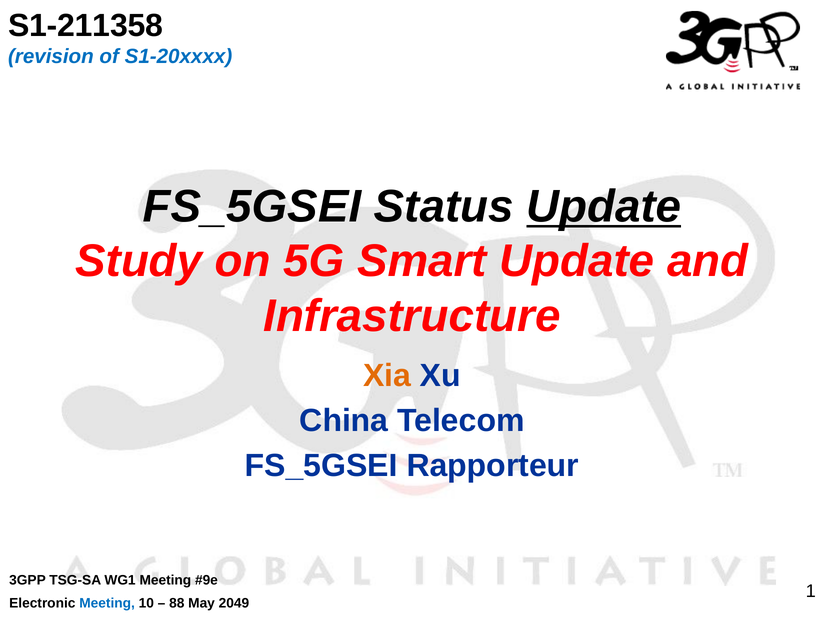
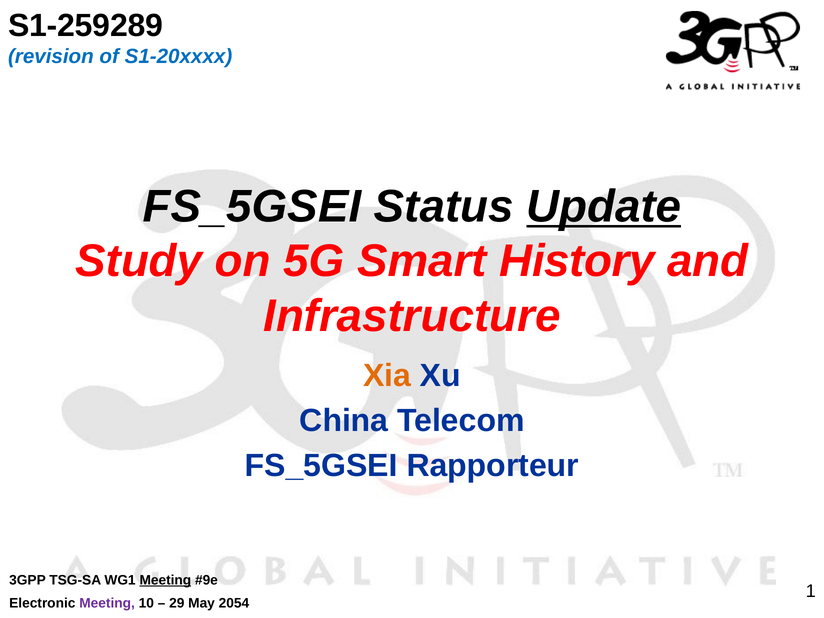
S1-211358: S1-211358 -> S1-259289
Smart Update: Update -> History
Meeting at (165, 580) underline: none -> present
Meeting at (107, 603) colour: blue -> purple
88: 88 -> 29
2049: 2049 -> 2054
